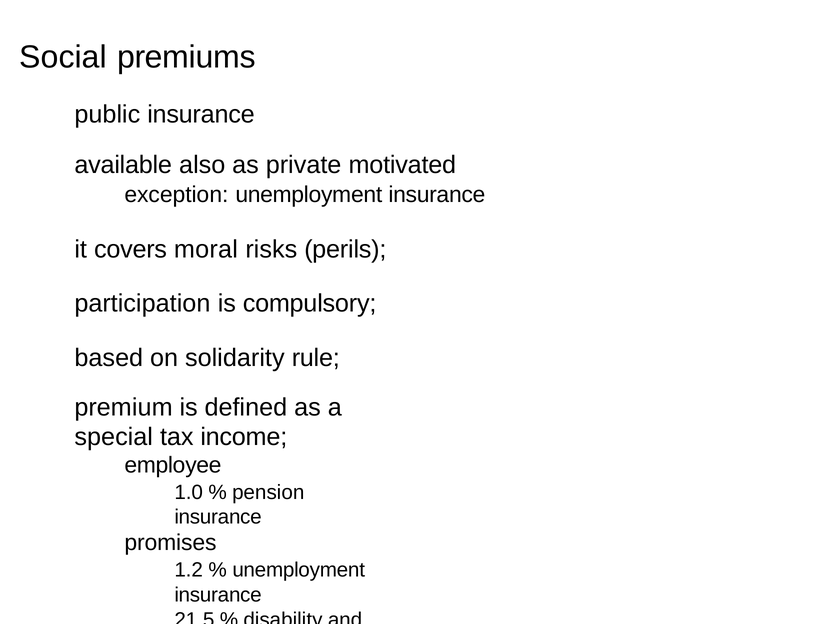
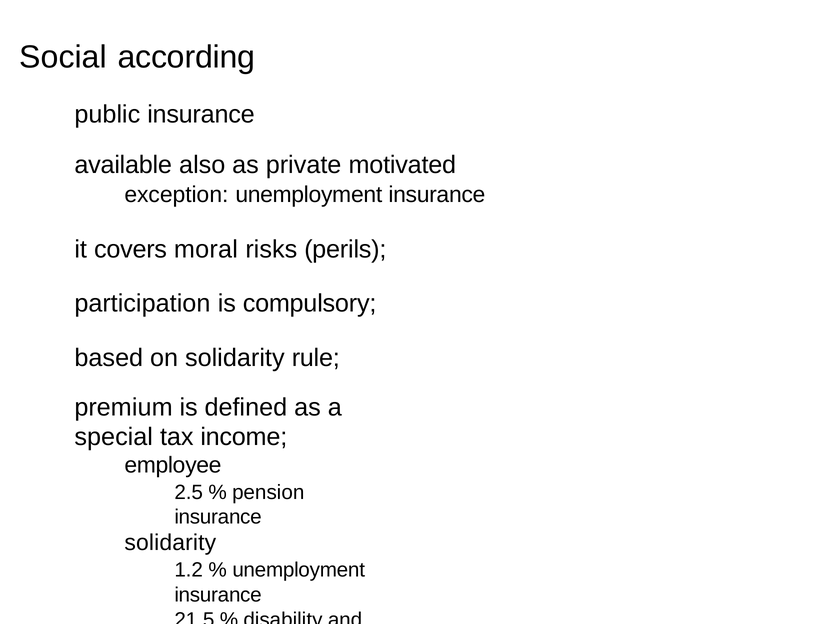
premiums: premiums -> according
1.0: 1.0 -> 2.5
promises at (170, 543): promises -> solidarity
